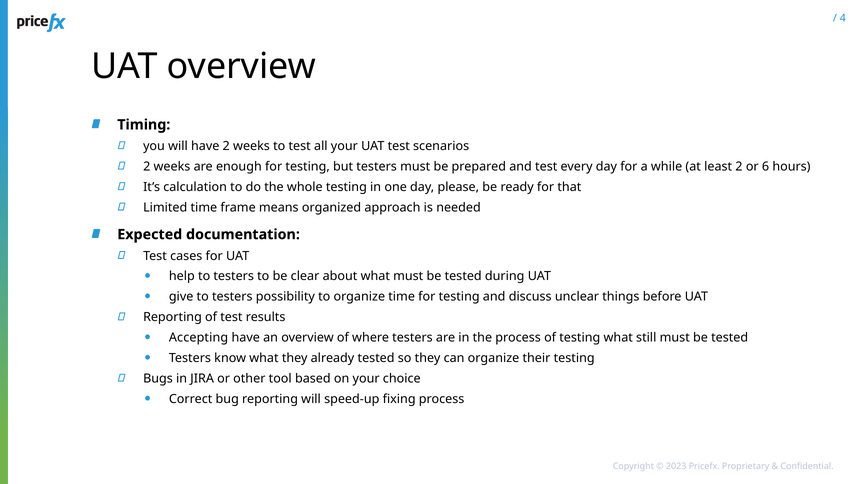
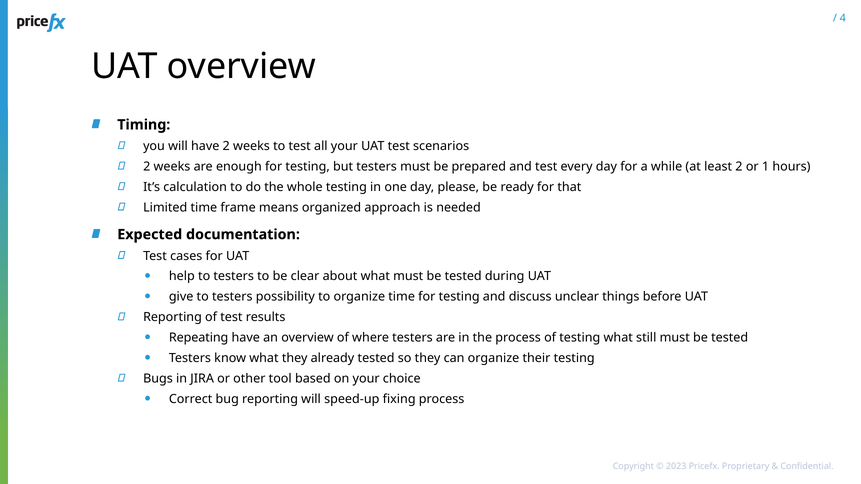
6: 6 -> 1
Accepting: Accepting -> Repeating
